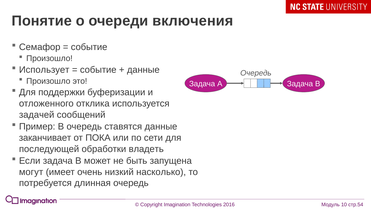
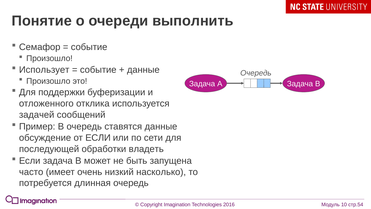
включения: включения -> выполнить
заканчивает: заканчивает -> обсуждение
от ПОКА: ПОКА -> ЕСЛИ
могут: могут -> часто
